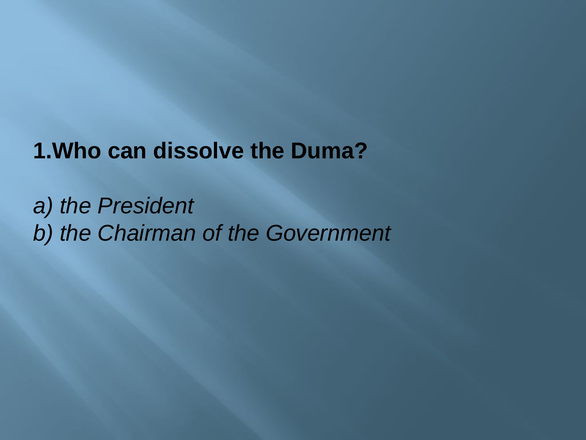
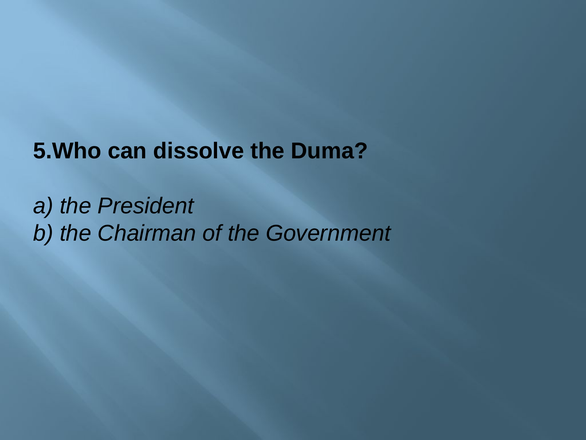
1.Who: 1.Who -> 5.Who
